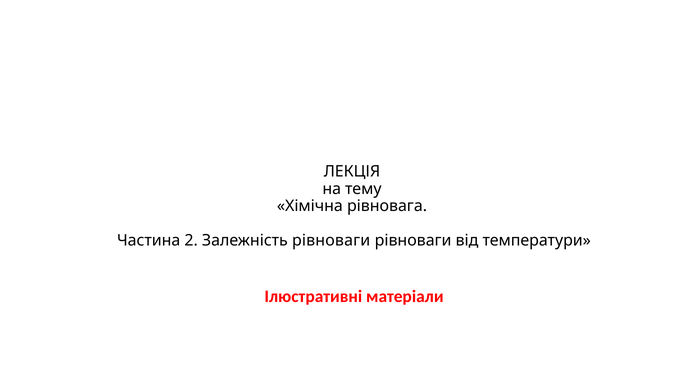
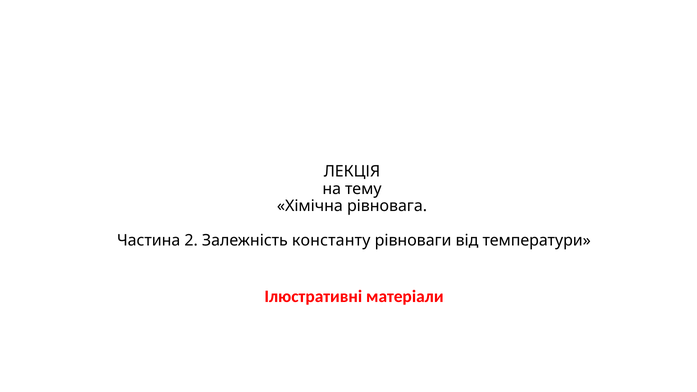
Залежність рівноваги: рівноваги -> константу
